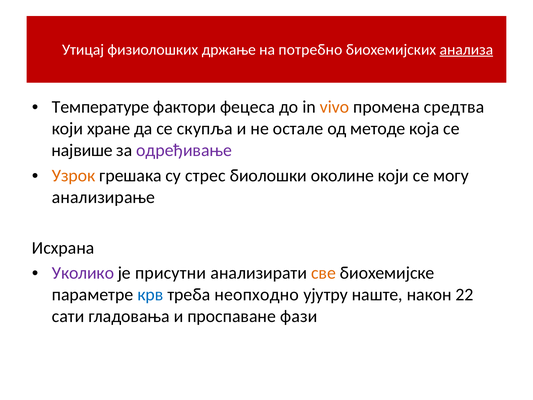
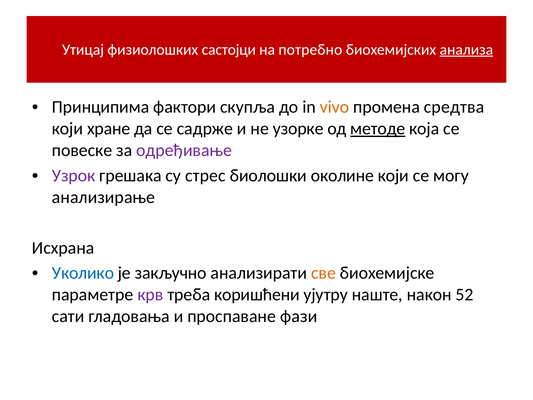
држање: држање -> састојци
Температуре: Температуре -> Принципима
фецеса: фецеса -> скупља
скупља: скупља -> садрже
остале: остале -> узорке
методе underline: none -> present
највише: највише -> повеске
Узрок colour: orange -> purple
Уколико colour: purple -> blue
присутни: присутни -> закључно
крв colour: blue -> purple
неопходно: неопходно -> коришћени
22: 22 -> 52
